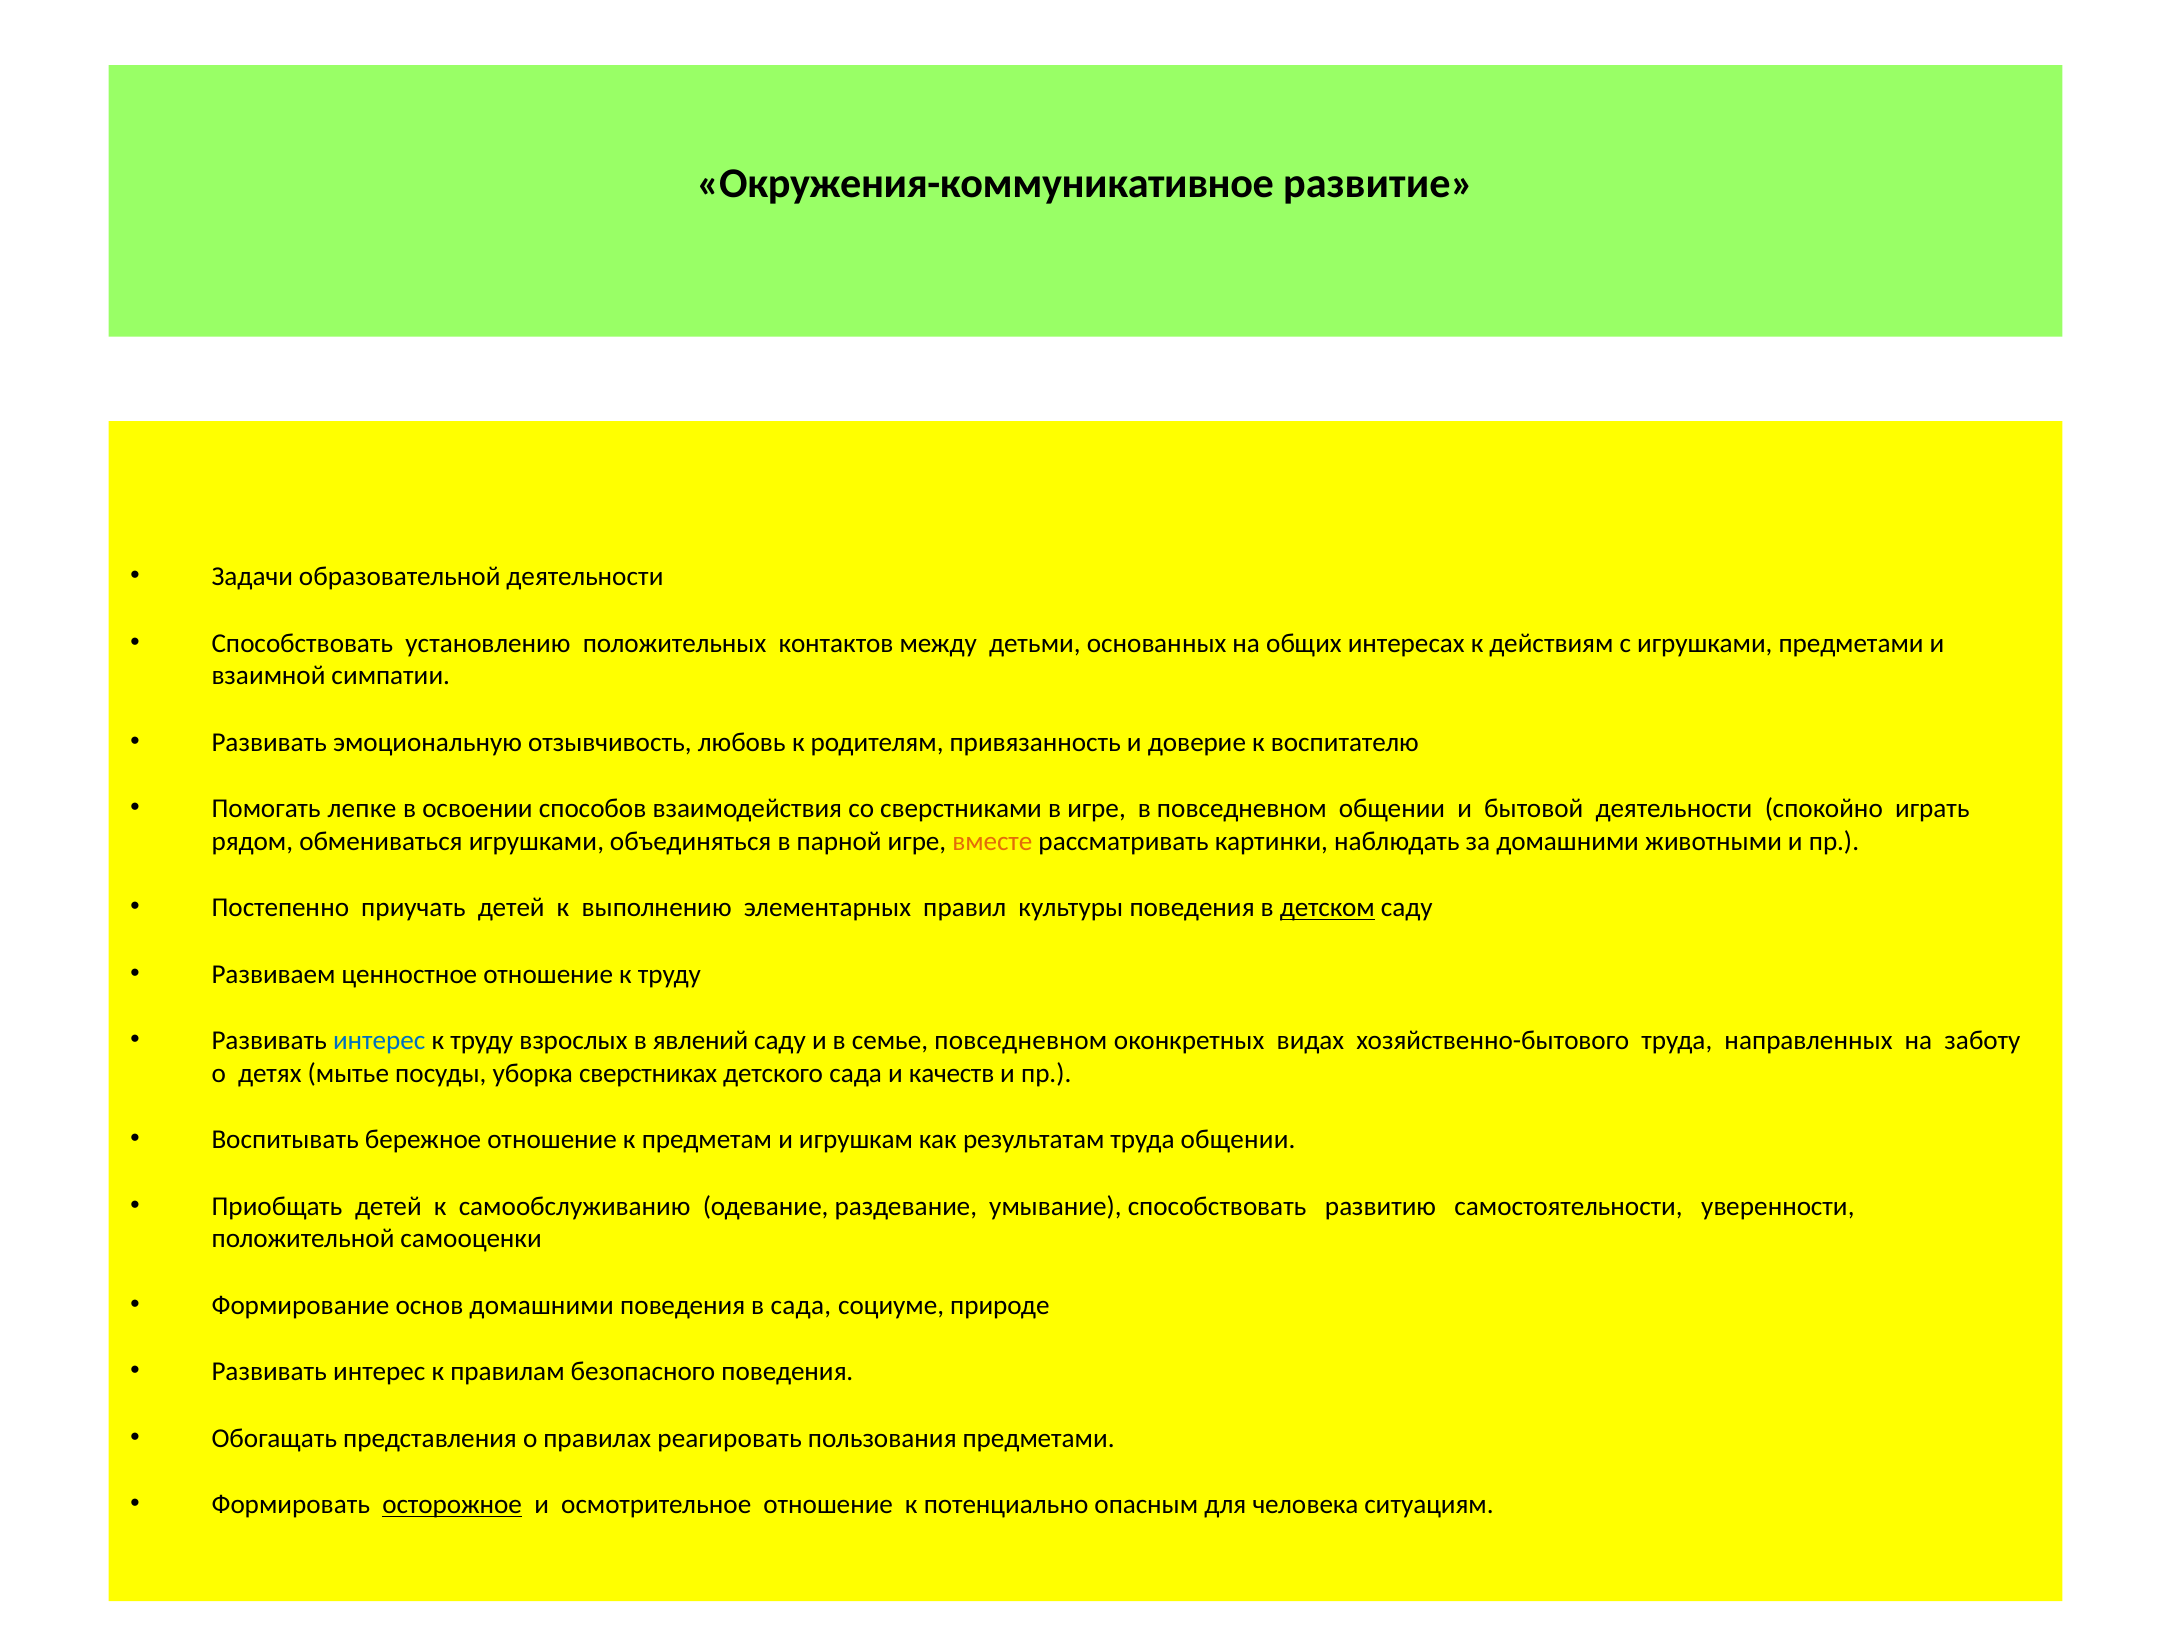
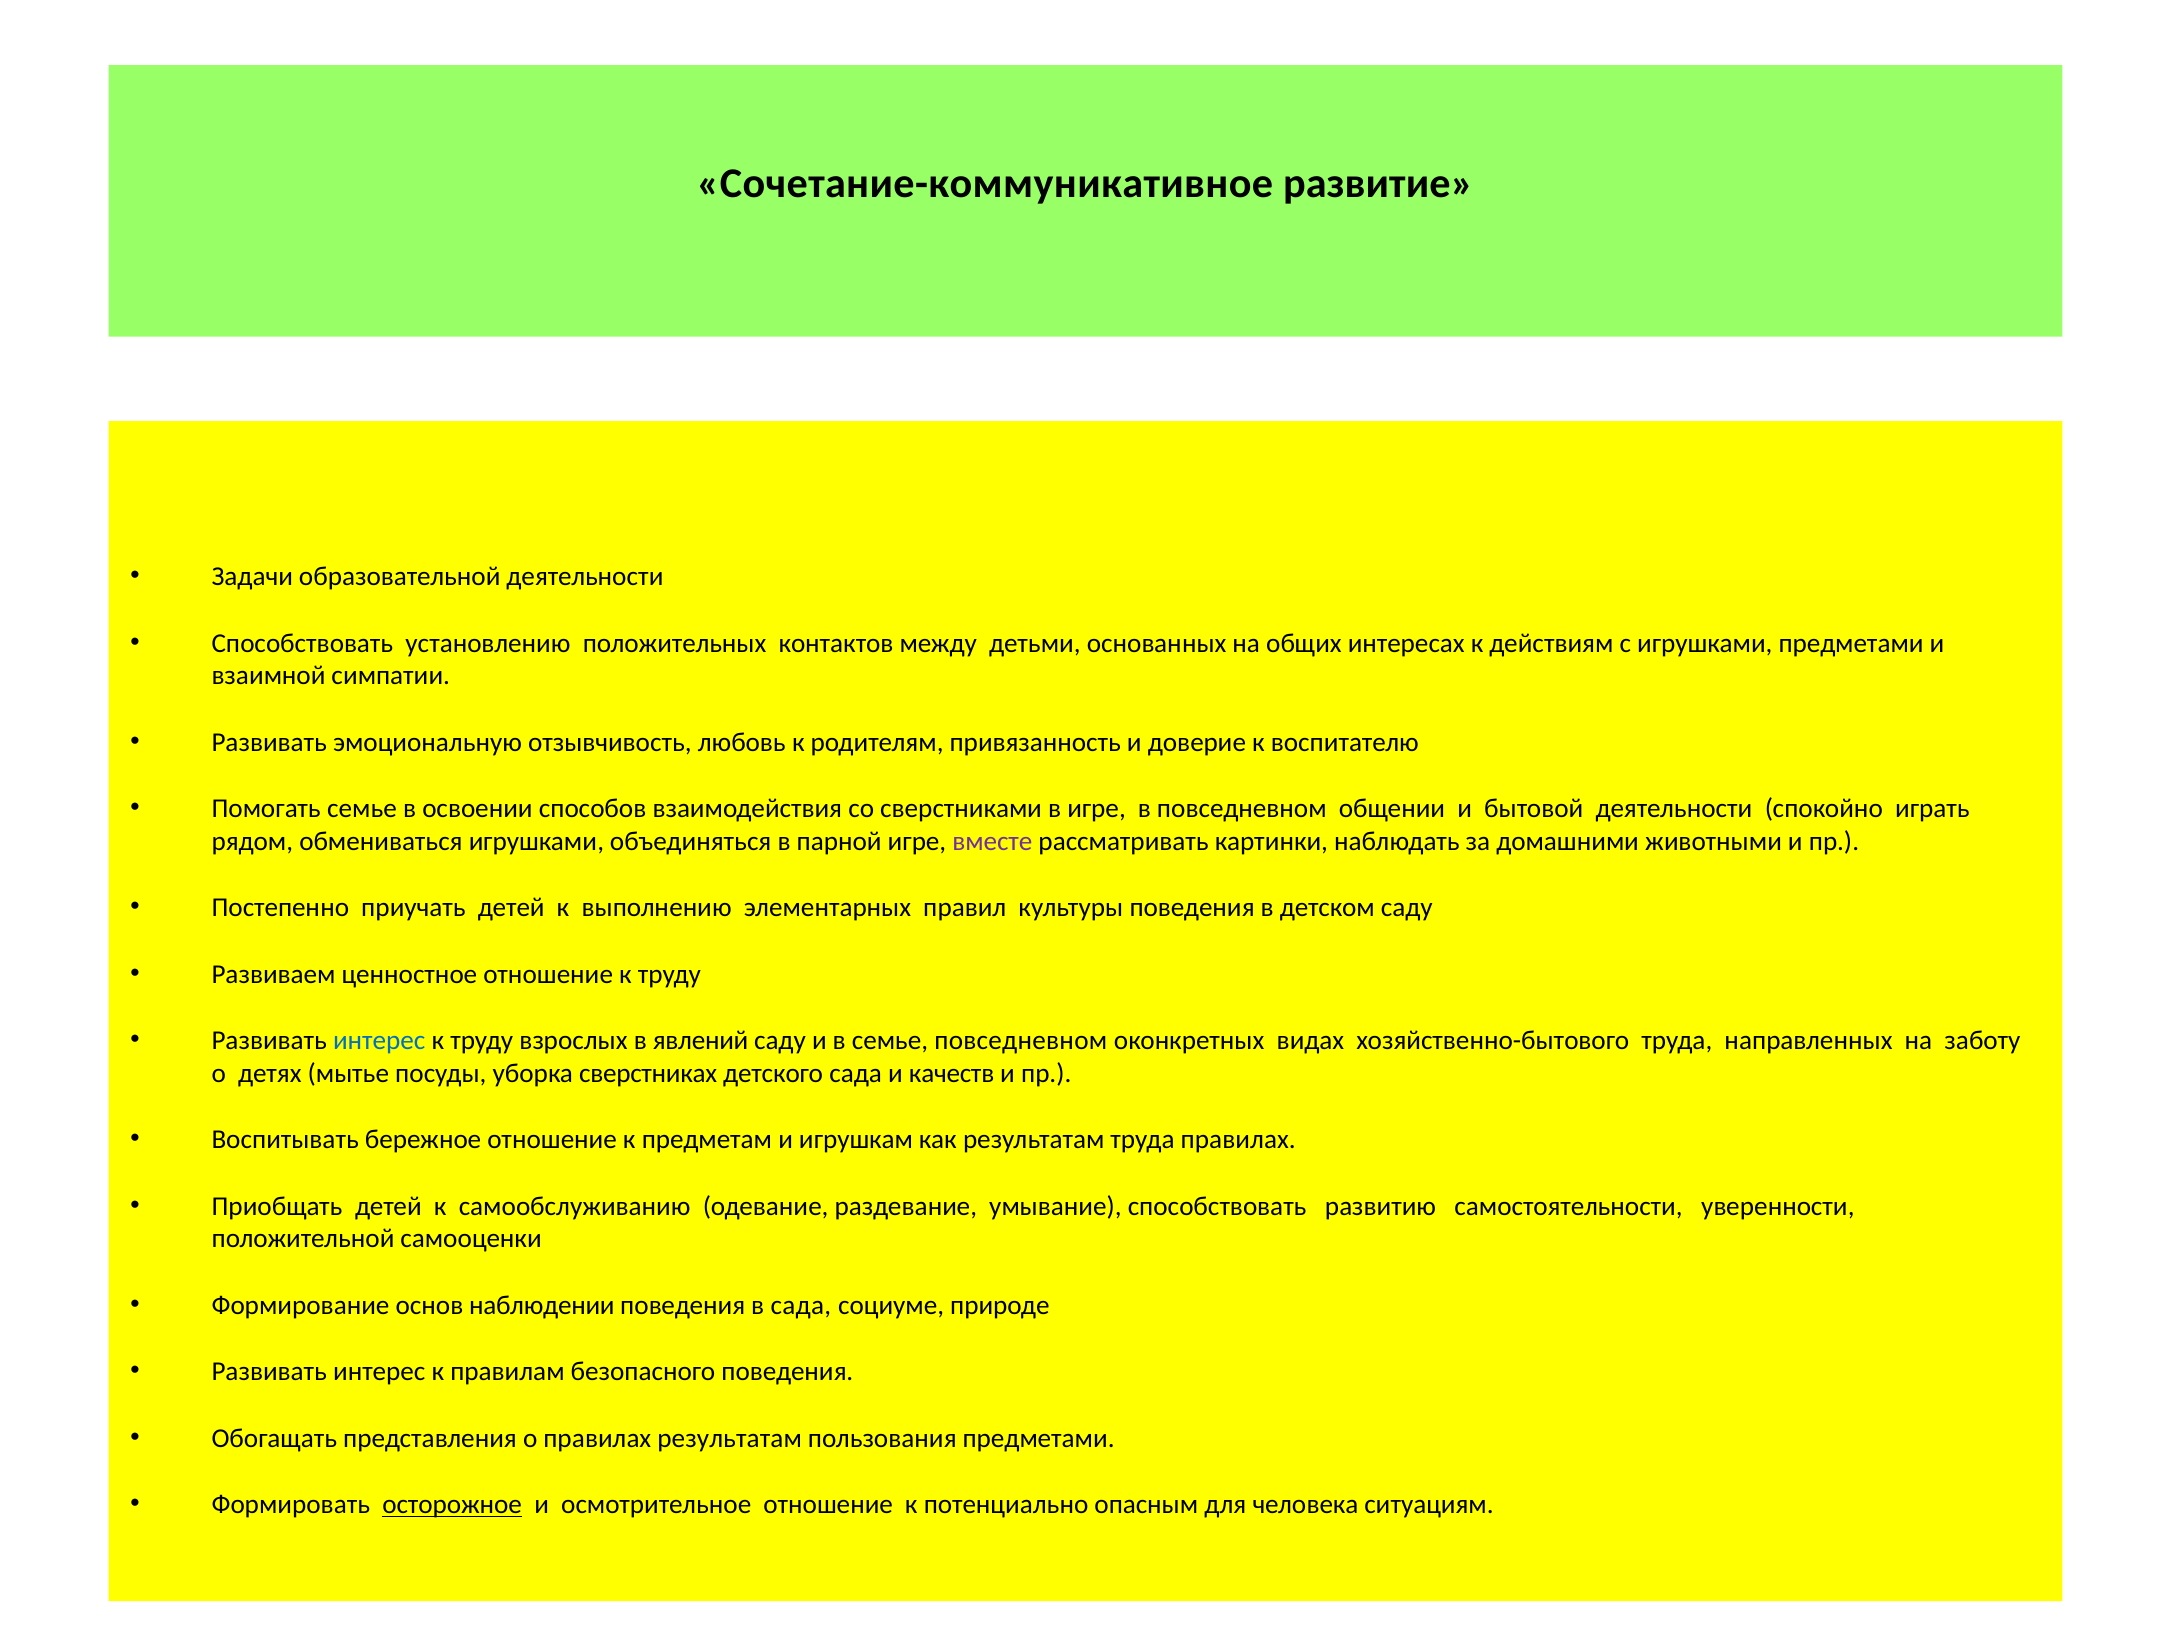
Окружения-коммуникативное: Окружения-коммуникативное -> Сочетание-коммуникативное
Помогать лепке: лепке -> семье
вместе colour: orange -> purple
детском underline: present -> none
труда общении: общении -> правилах
основ домашними: домашними -> наблюдении
правилах реагировать: реагировать -> результатам
